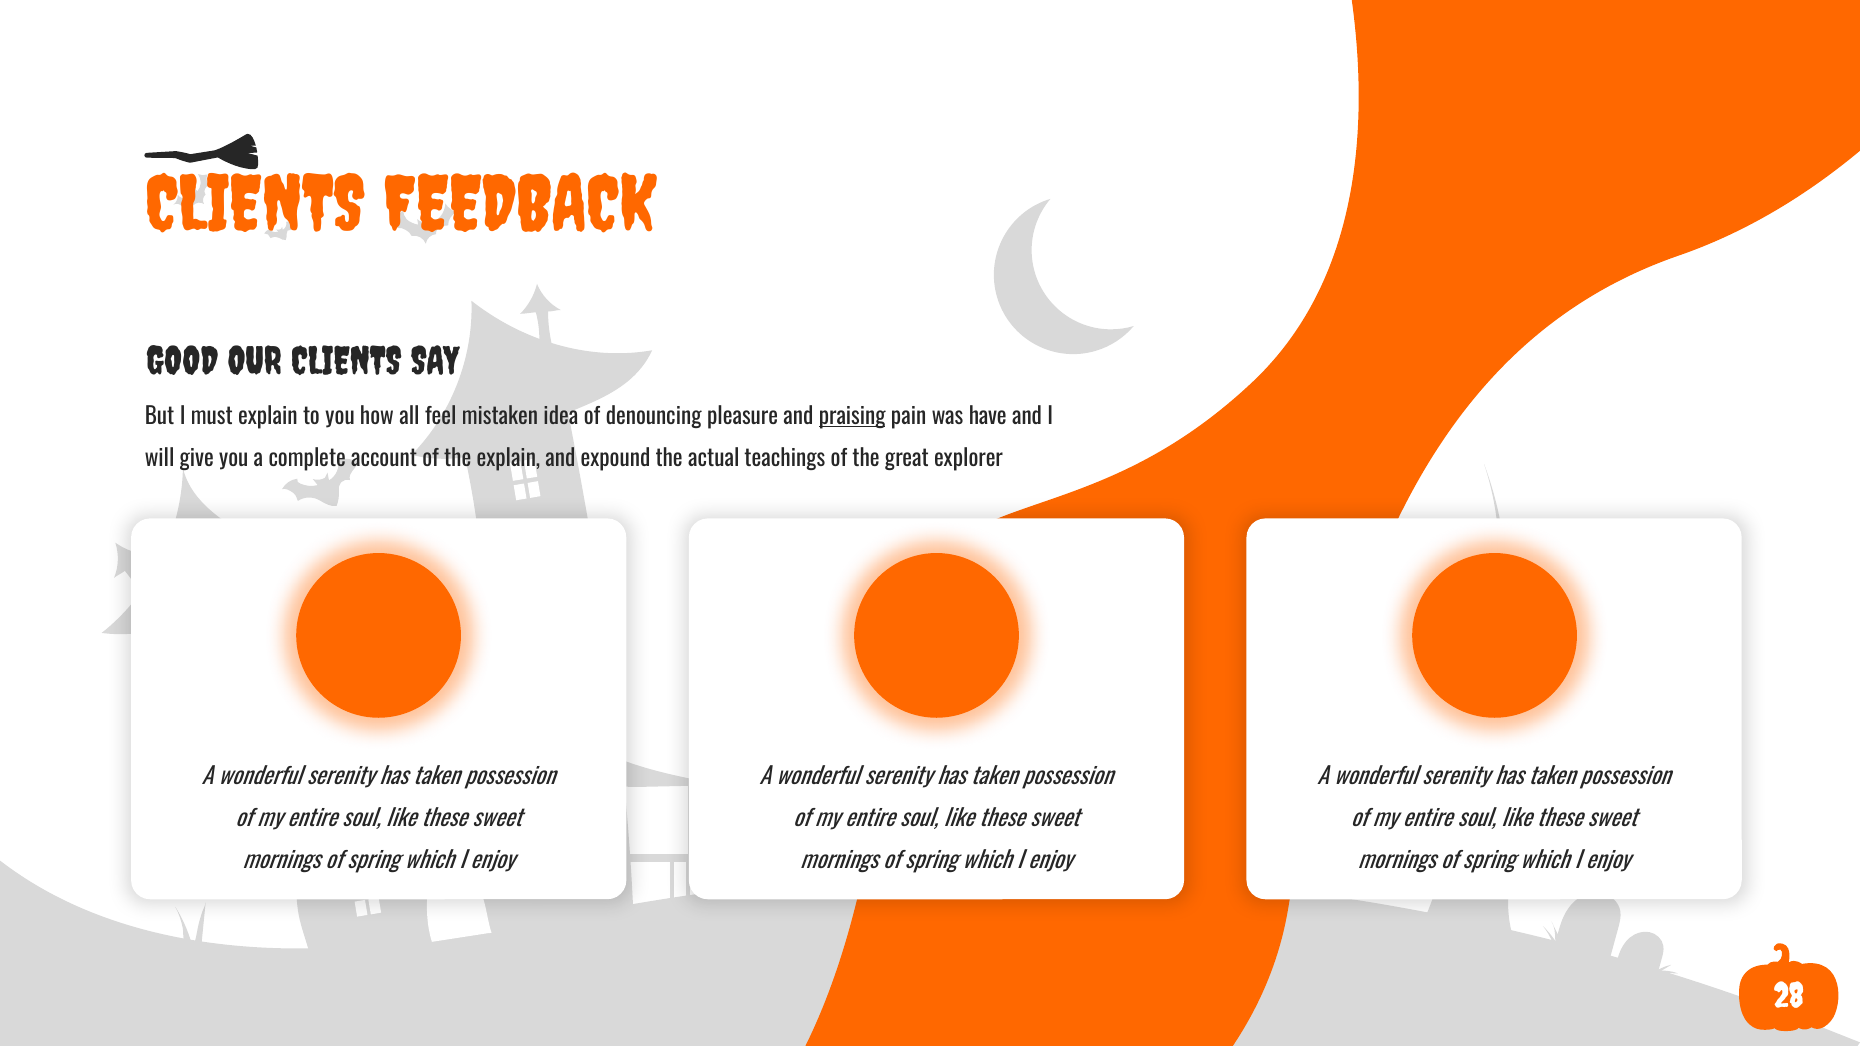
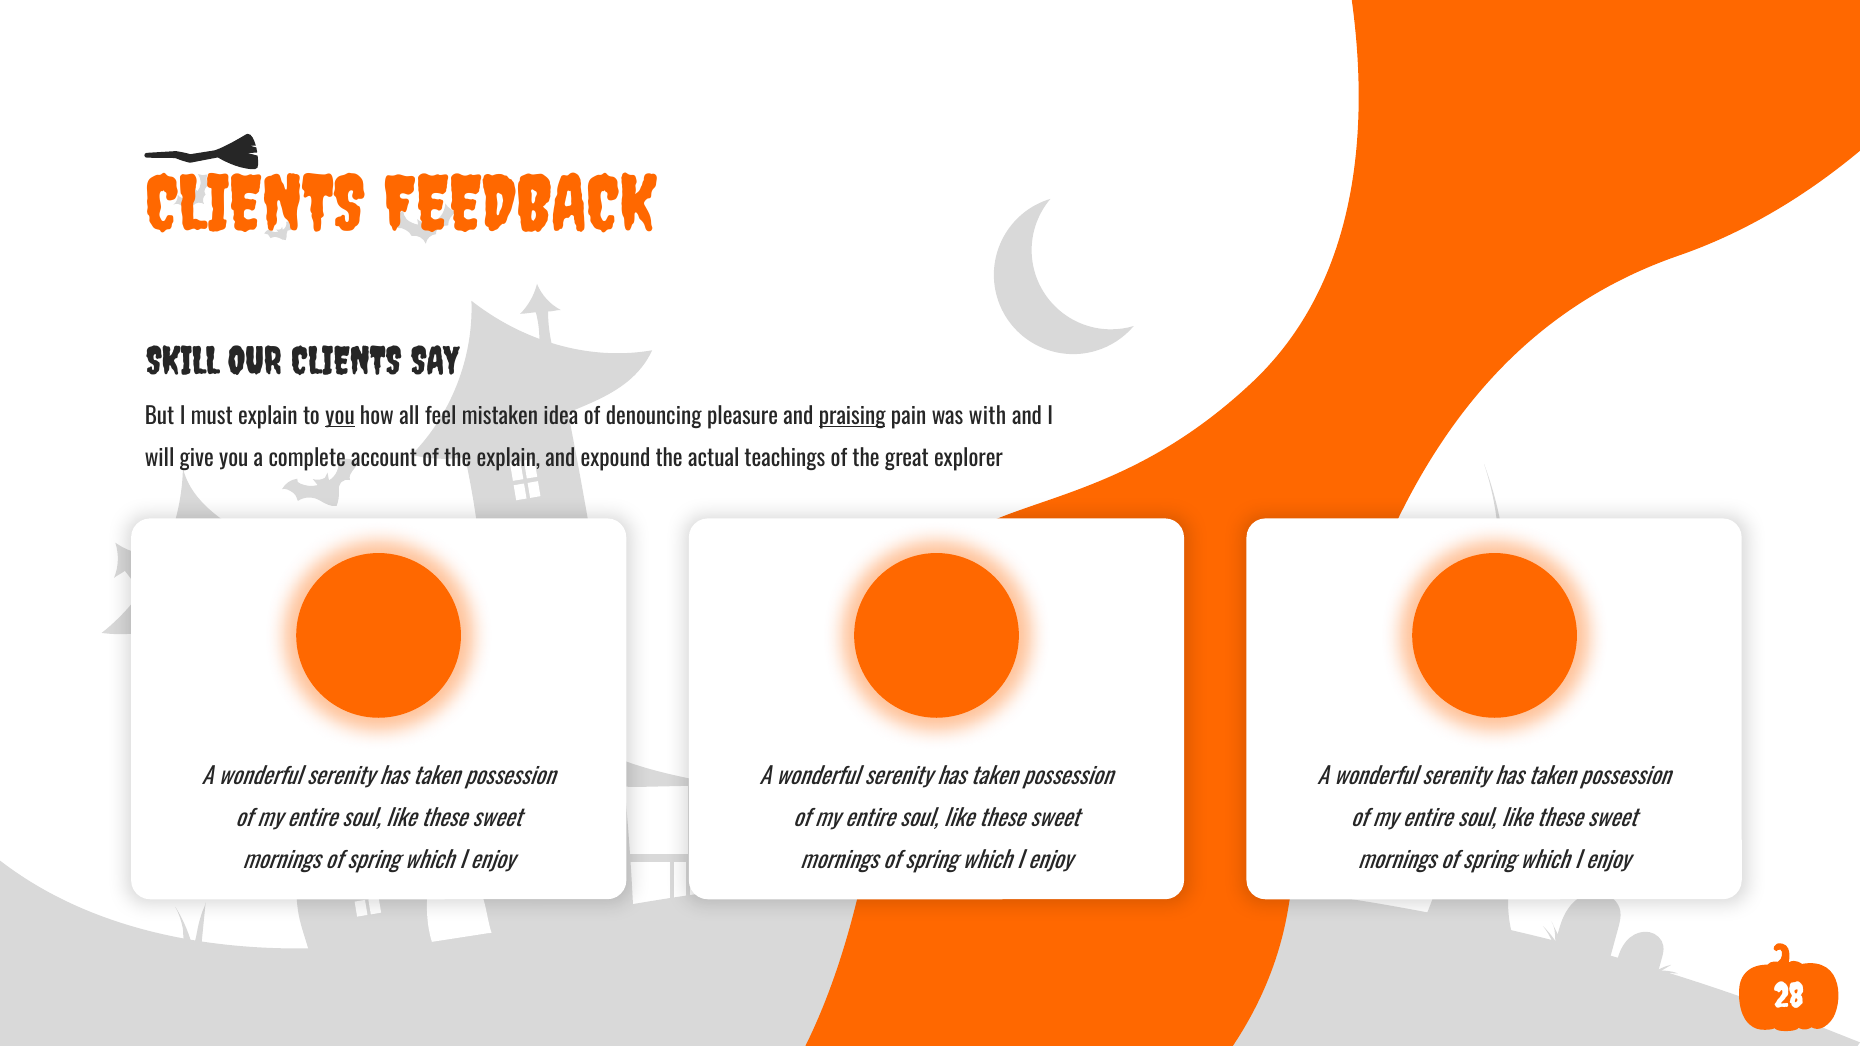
GOOD: GOOD -> SKILL
you at (340, 417) underline: none -> present
have: have -> with
